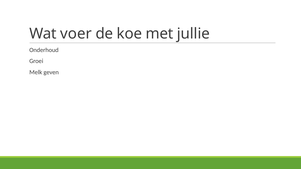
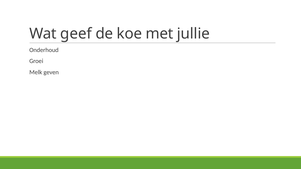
voer: voer -> geef
